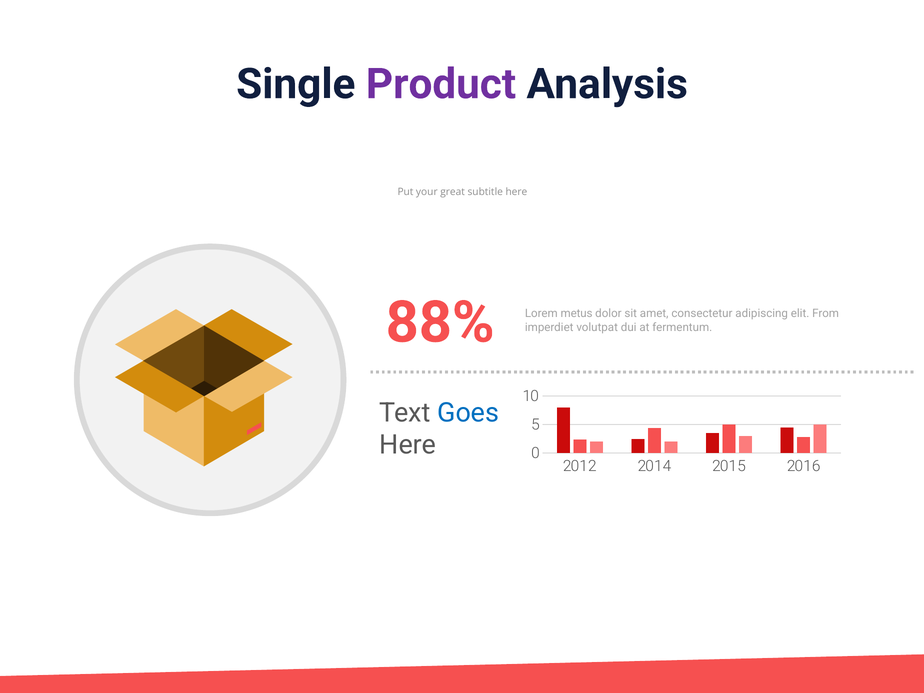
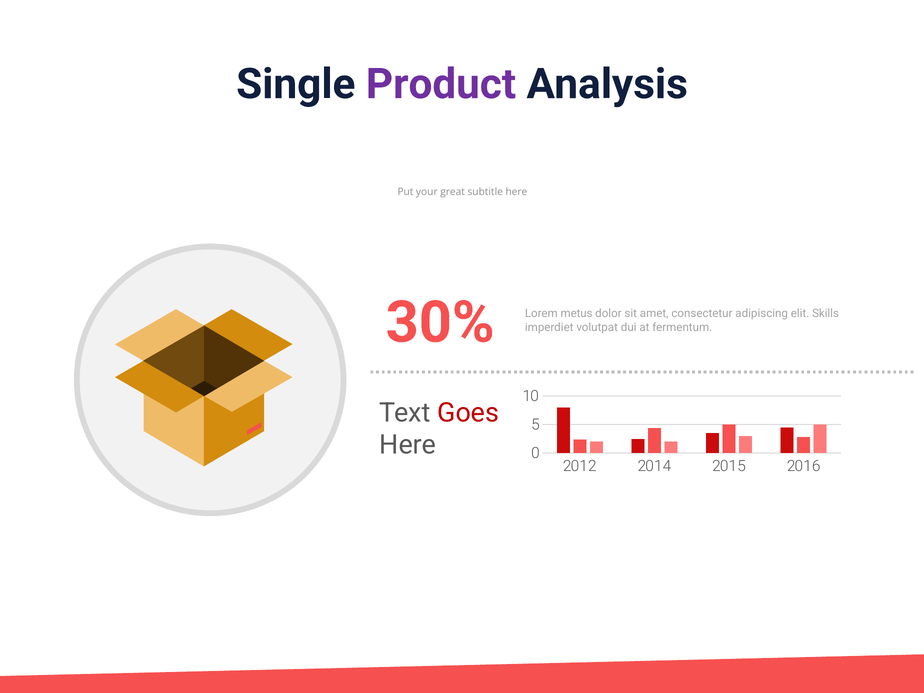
88%: 88% -> 30%
From: From -> Skills
Goes colour: blue -> red
